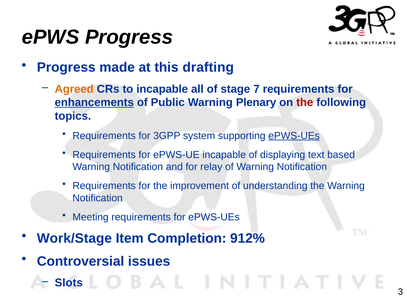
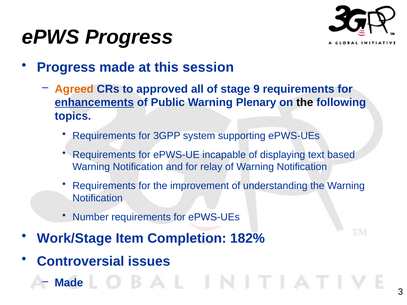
drafting: drafting -> session
to incapable: incapable -> approved
7: 7 -> 9
the at (305, 103) colour: red -> black
ePWS-UEs at (294, 136) underline: present -> none
Meeting: Meeting -> Number
912%: 912% -> 182%
Slots at (69, 283): Slots -> Made
